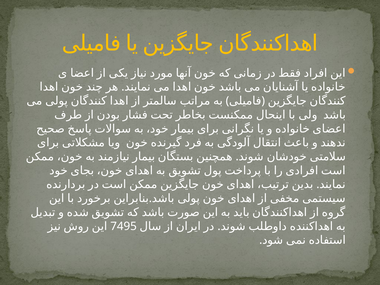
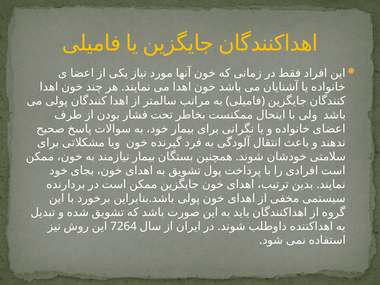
7495: 7495 -> 7264
